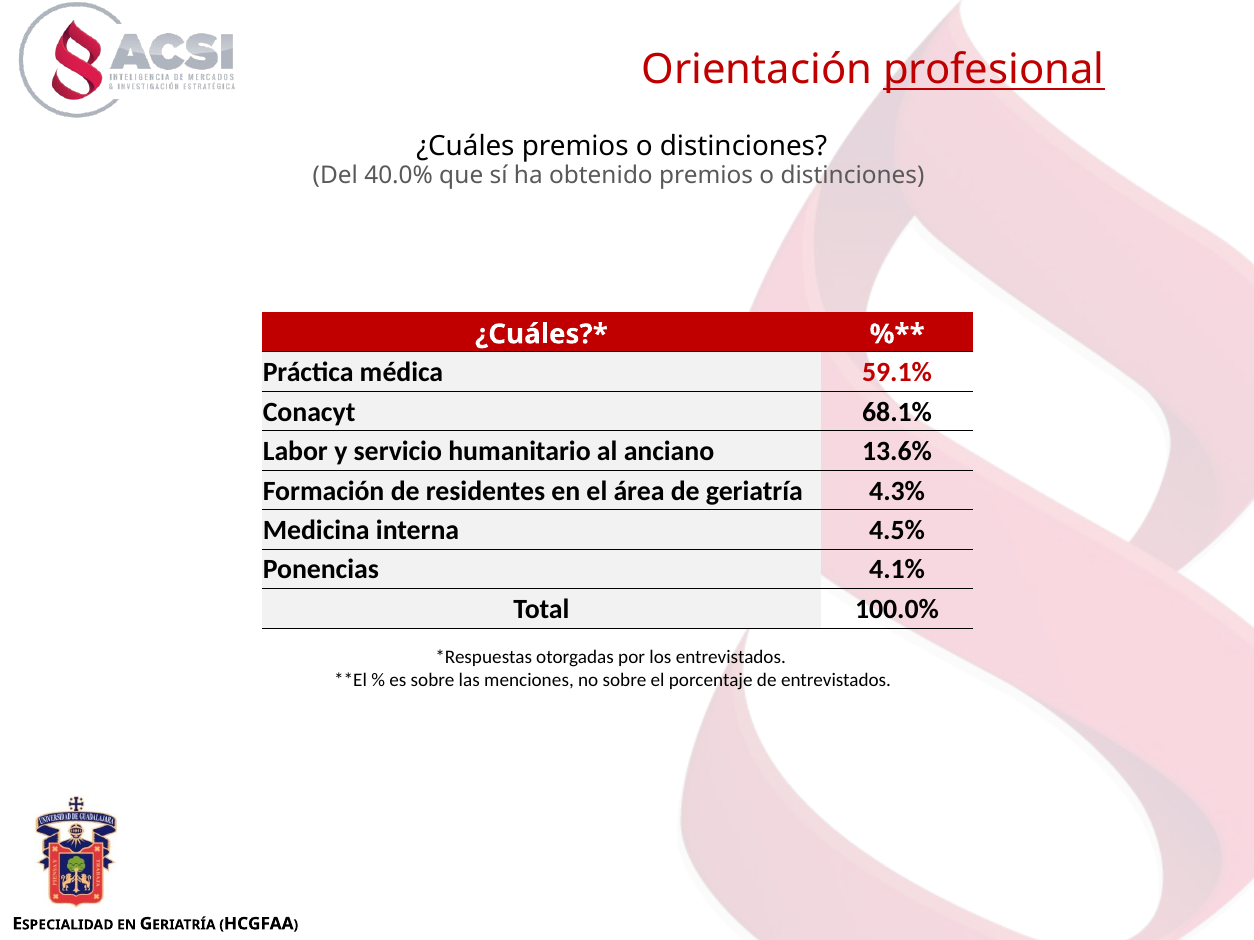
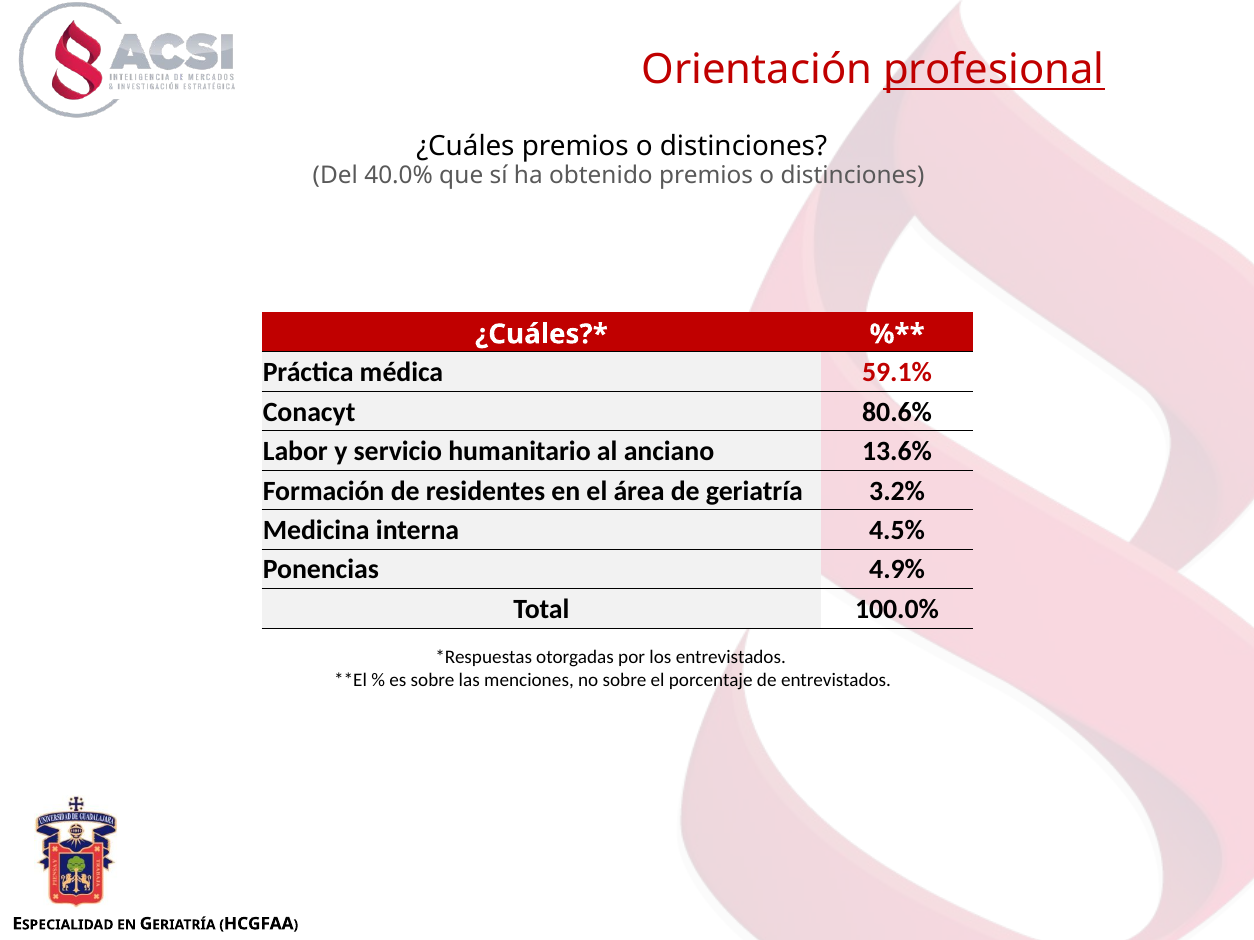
68.1%: 68.1% -> 80.6%
4.3%: 4.3% -> 3.2%
4.1%: 4.1% -> 4.9%
